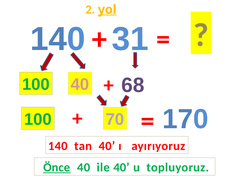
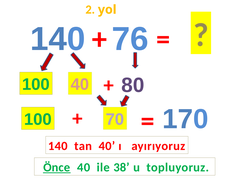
yol underline: present -> none
31: 31 -> 76
68: 68 -> 80
ile 40: 40 -> 38
